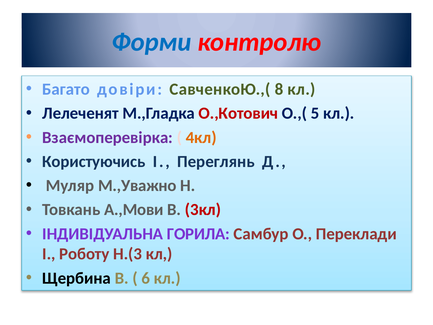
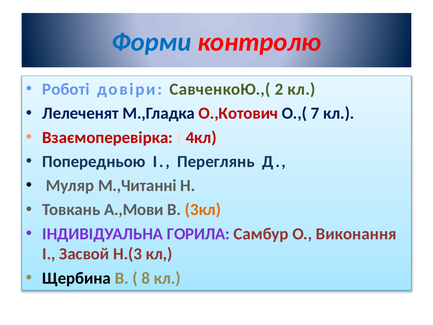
Багато: Багато -> Роботі
8: 8 -> 2
5: 5 -> 7
Взаємоперевірка colour: purple -> red
4кл colour: orange -> red
Користуючись: Користуючись -> Попередньою
М.,Уважно: М.,Уважно -> М.,Читанні
3кл colour: red -> orange
Переклади: Переклади -> Виконання
Роботу: Роботу -> Засвой
6: 6 -> 8
